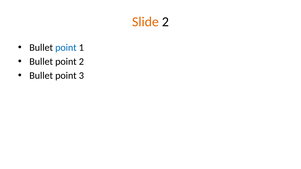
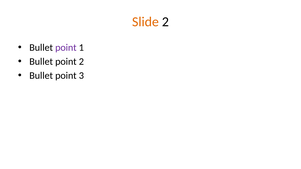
point at (66, 48) colour: blue -> purple
